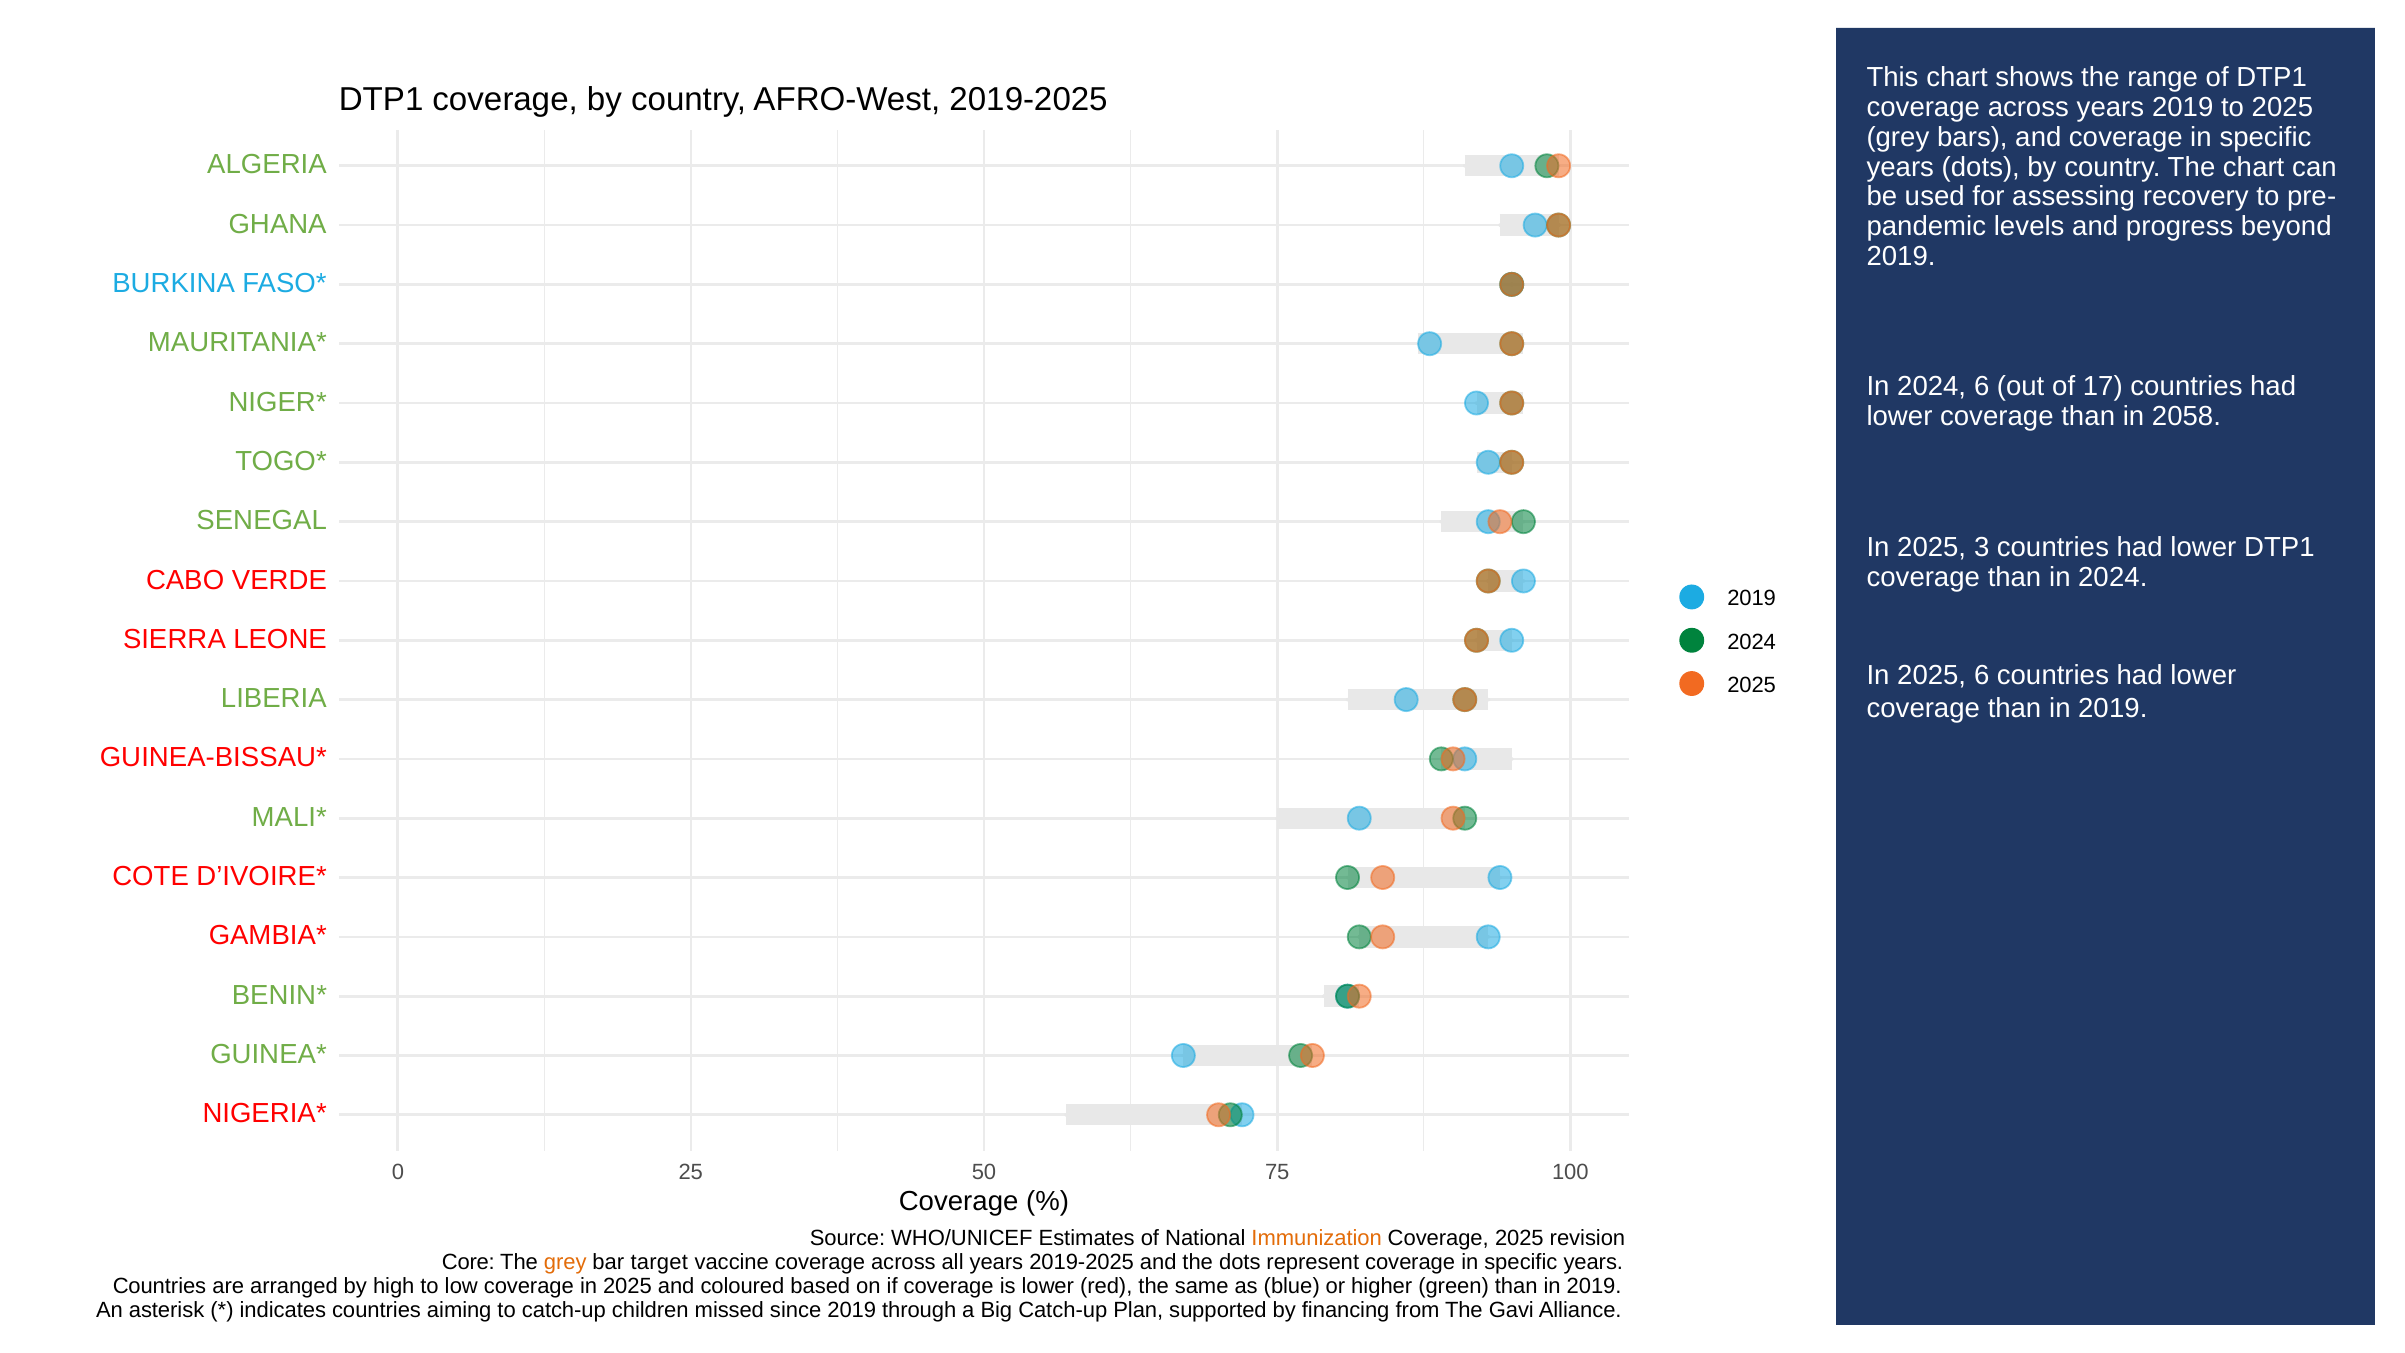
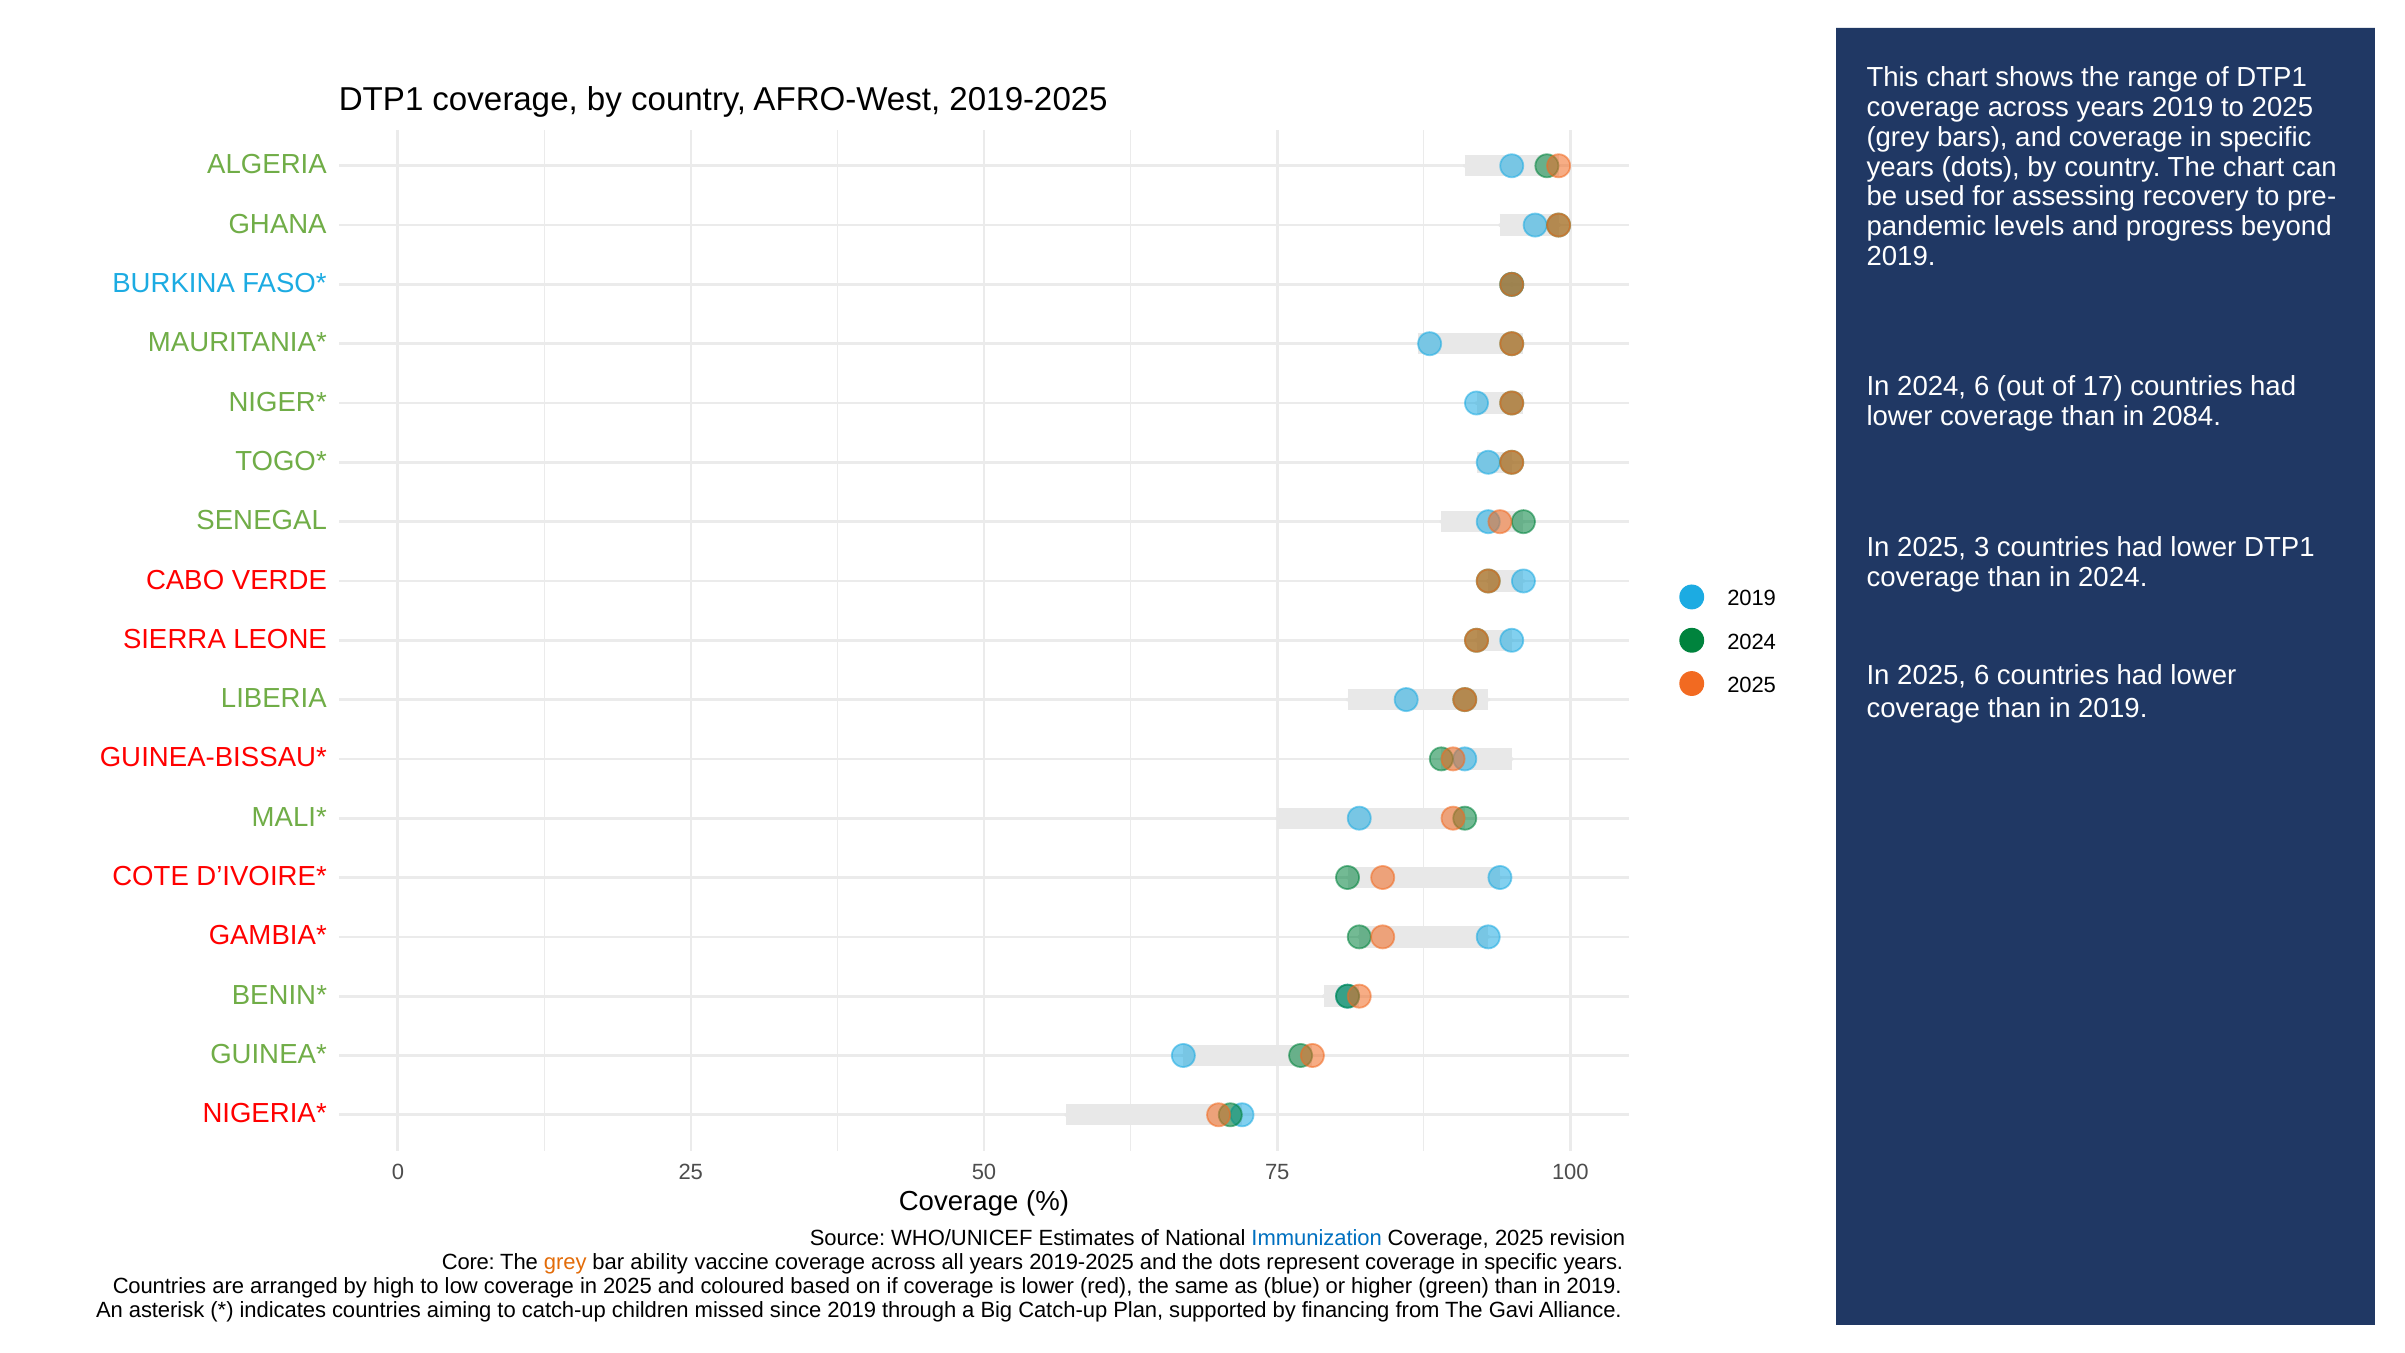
2058: 2058 -> 2084
Immunization colour: orange -> blue
target: target -> ability
